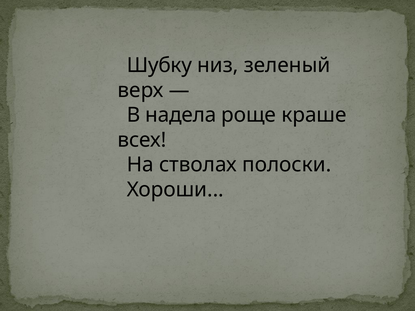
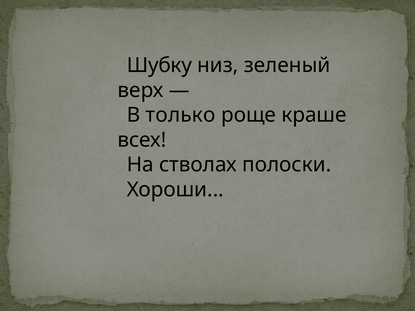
надела: надела -> только
